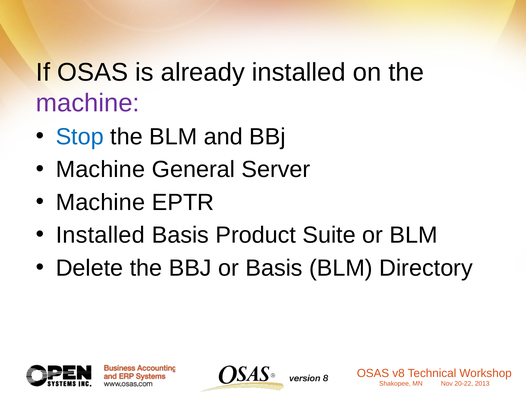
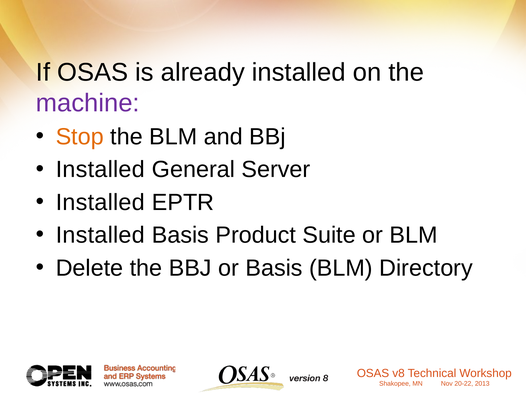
Stop colour: blue -> orange
Machine at (100, 169): Machine -> Installed
Machine at (100, 202): Machine -> Installed
